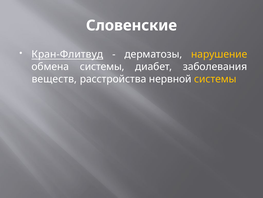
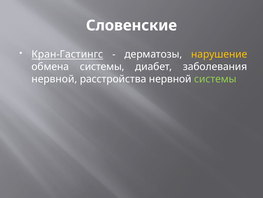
Кран-Флитвуд: Кран-Флитвуд -> Кран-Гастингс
веществ at (54, 79): веществ -> нервной
системы at (215, 79) colour: yellow -> light green
